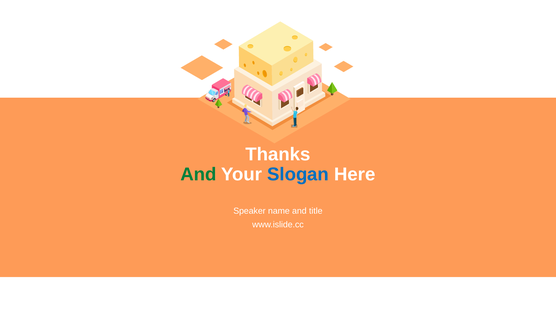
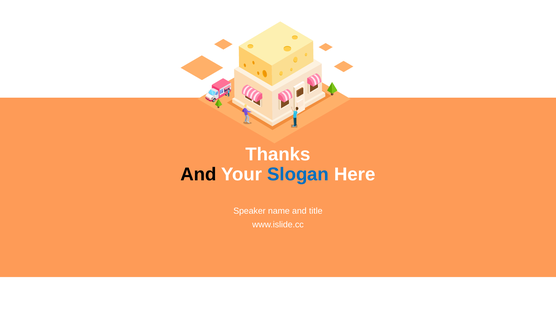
And at (198, 174) colour: green -> black
